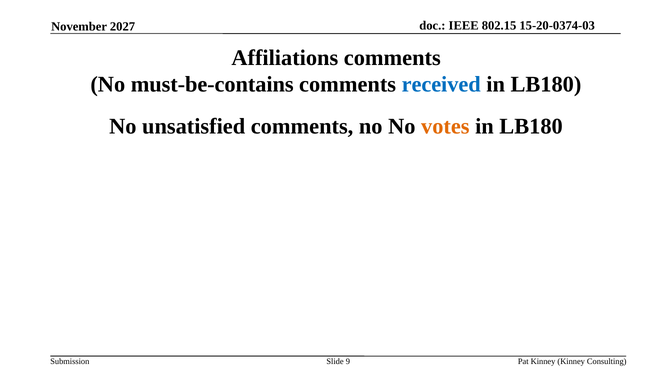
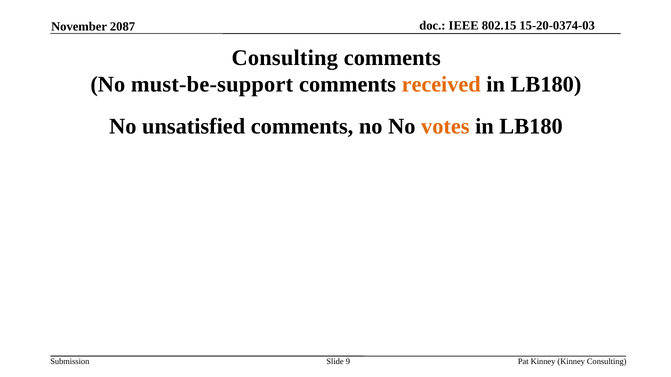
2027: 2027 -> 2087
Affiliations at (285, 58): Affiliations -> Consulting
must-be-contains: must-be-contains -> must-be-support
received colour: blue -> orange
